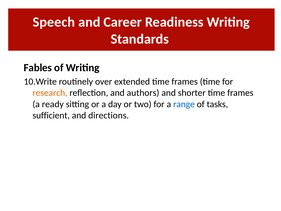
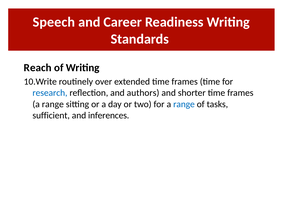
Fables: Fables -> Reach
research colour: orange -> blue
ready at (53, 104): ready -> range
directions: directions -> inferences
